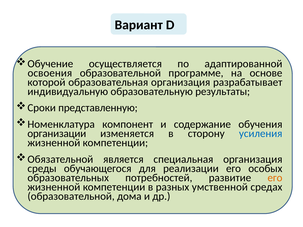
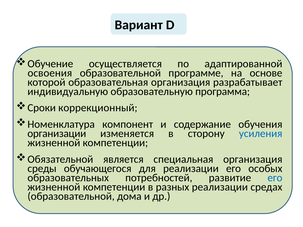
результаты: результаты -> программа
представленную: представленную -> коррекционный
его at (275, 178) colour: orange -> blue
разных умственной: умственной -> реализации
